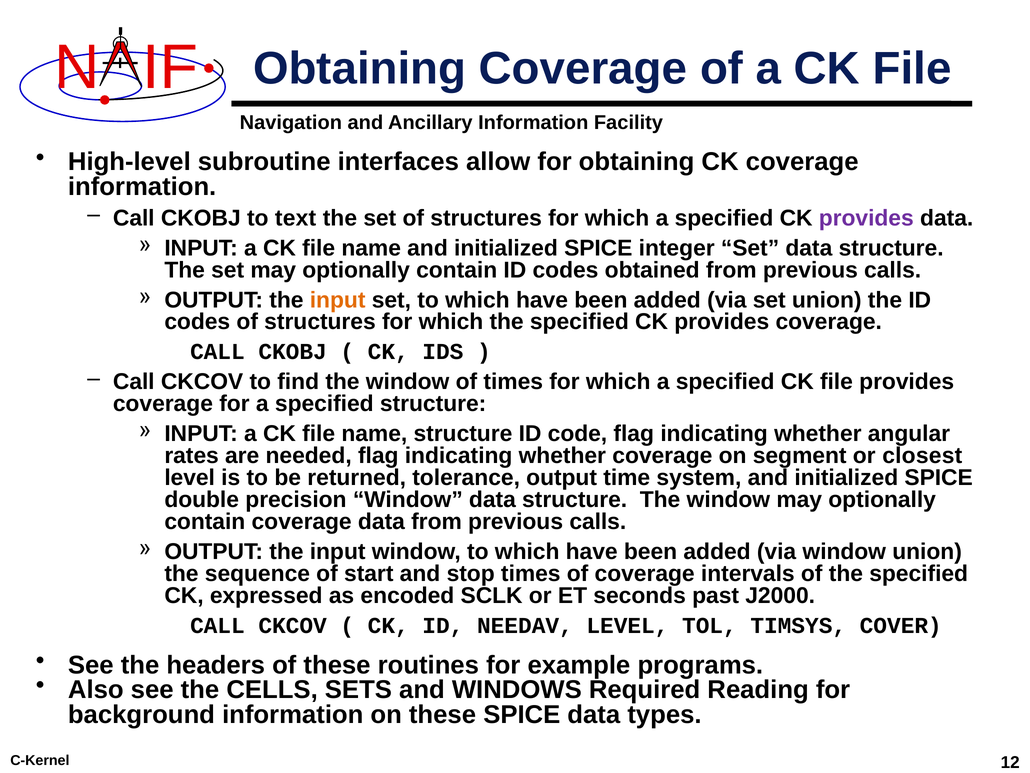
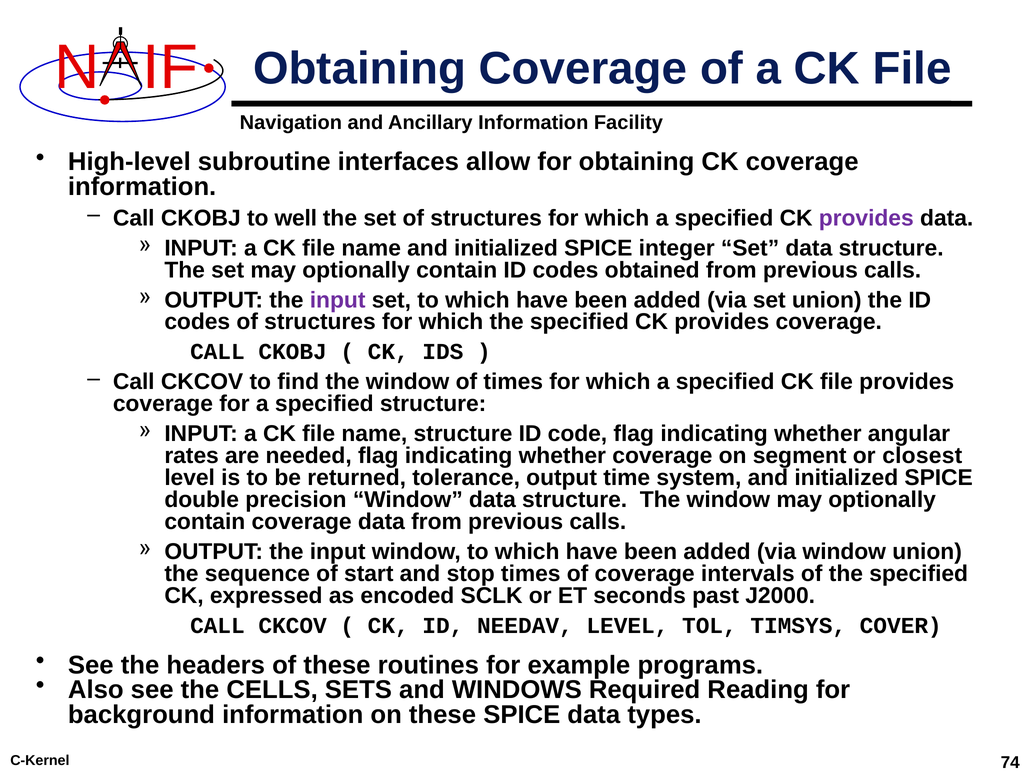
text: text -> well
input at (338, 300) colour: orange -> purple
12: 12 -> 74
